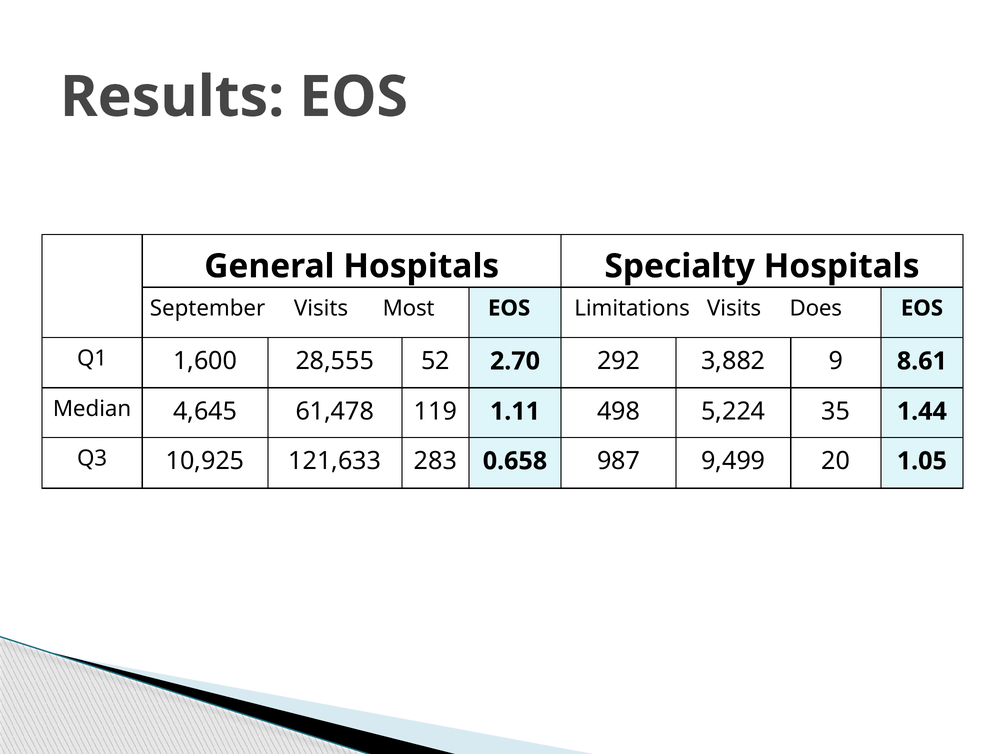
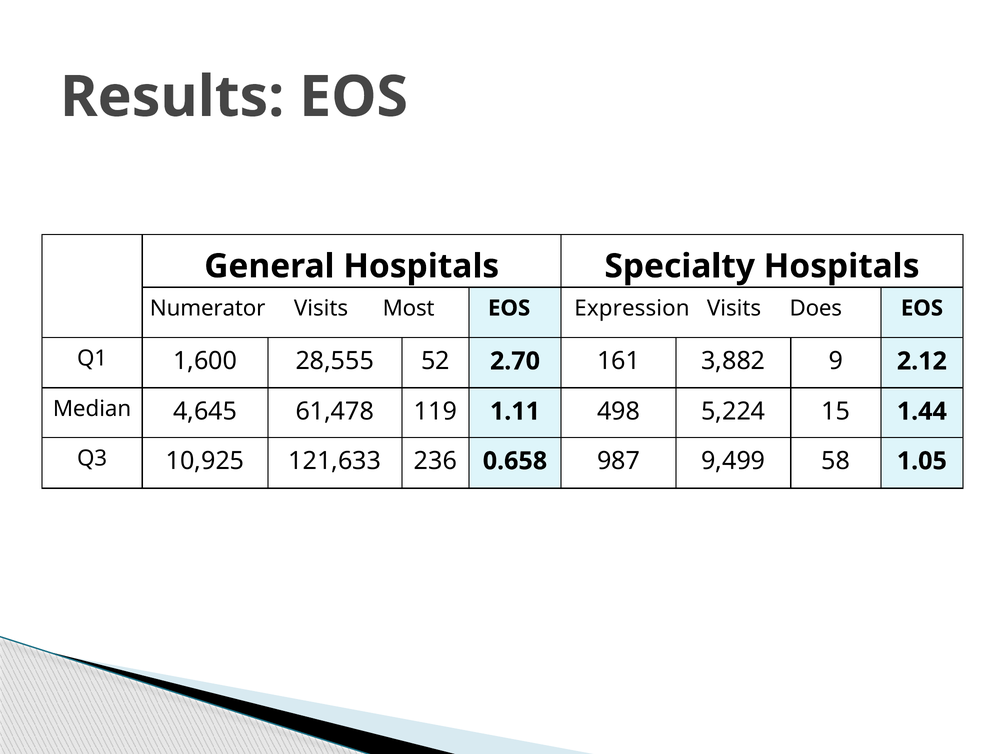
September: September -> Numerator
Limitations: Limitations -> Expression
292: 292 -> 161
8.61: 8.61 -> 2.12
35: 35 -> 15
283: 283 -> 236
20: 20 -> 58
